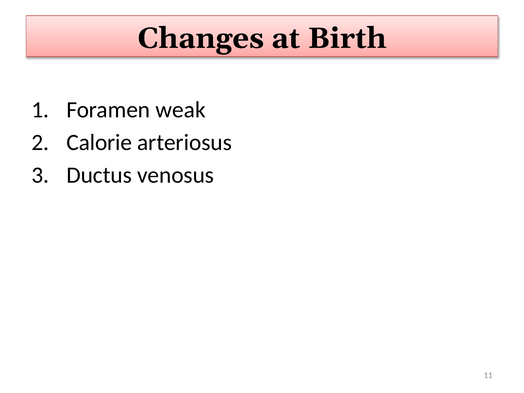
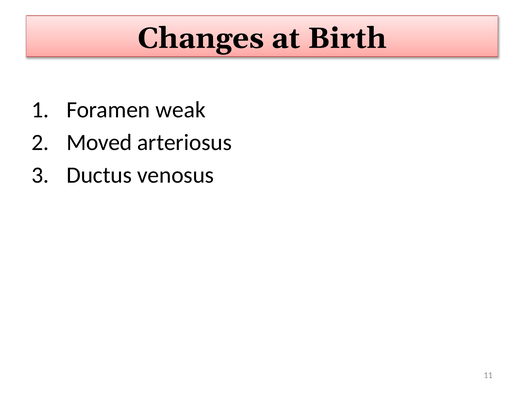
Calorie: Calorie -> Moved
